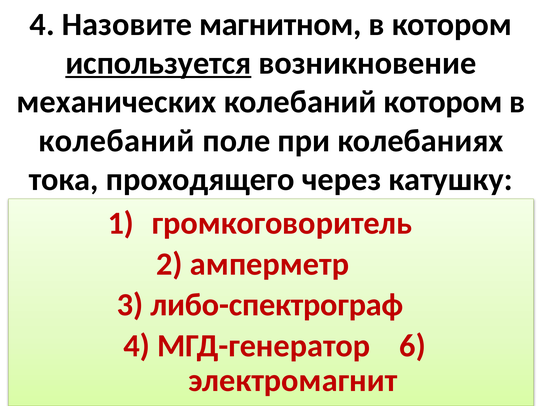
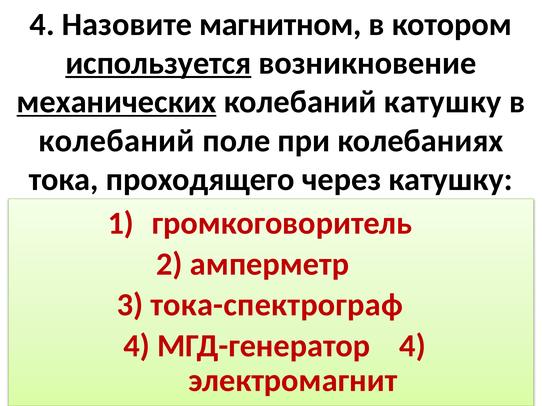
механических underline: none -> present
колебаний котором: котором -> катушку
либо-спектрограф: либо-спектрограф -> тока-спектрограф
МГД-генератор 6: 6 -> 4
